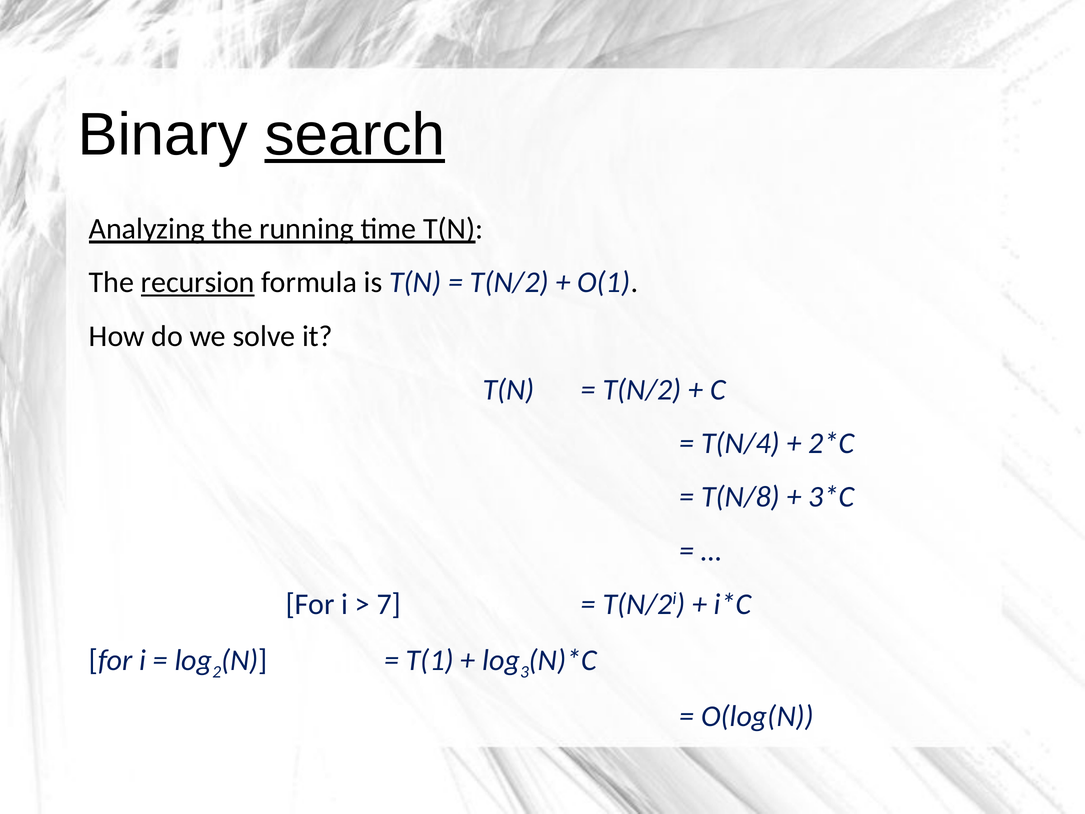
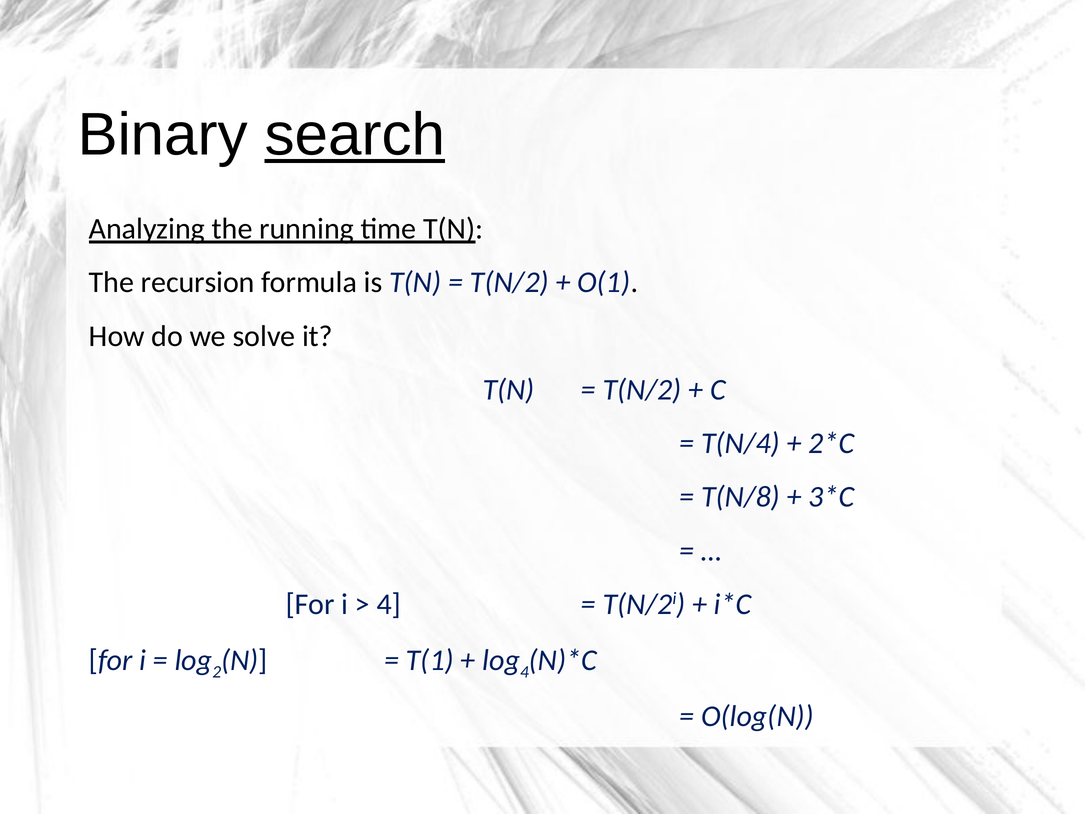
recursion underline: present -> none
7 at (389, 604): 7 -> 4
3 at (525, 672): 3 -> 4
